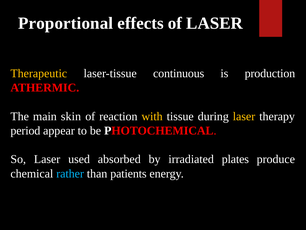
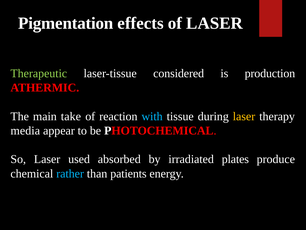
Proportional: Proportional -> Pigmentation
Therapeutic colour: yellow -> light green
continuous: continuous -> considered
skin: skin -> take
with colour: yellow -> light blue
period: period -> media
